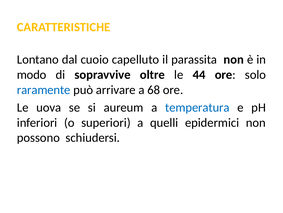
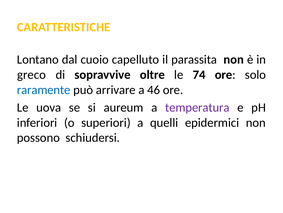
modo: modo -> greco
44: 44 -> 74
68: 68 -> 46
temperatura colour: blue -> purple
